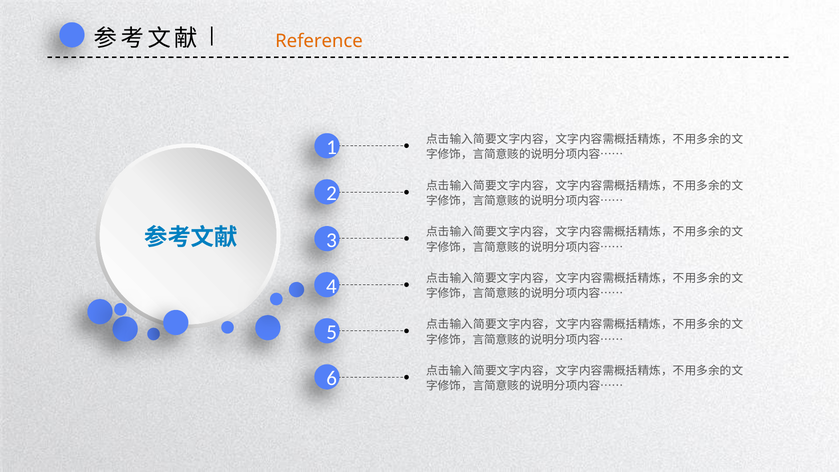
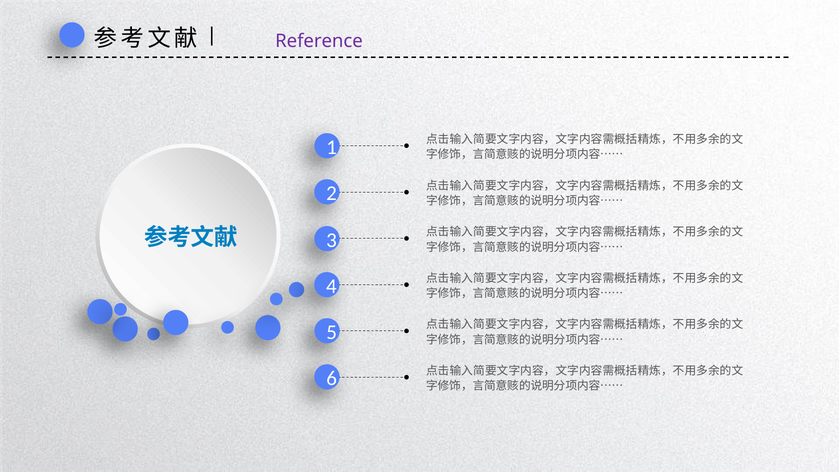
Reference colour: orange -> purple
